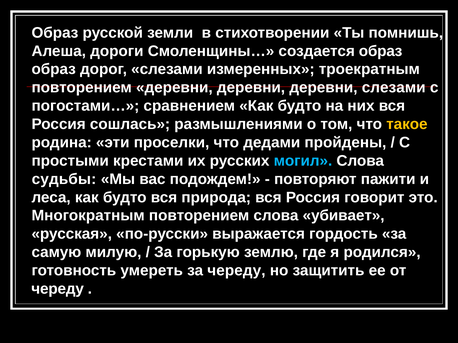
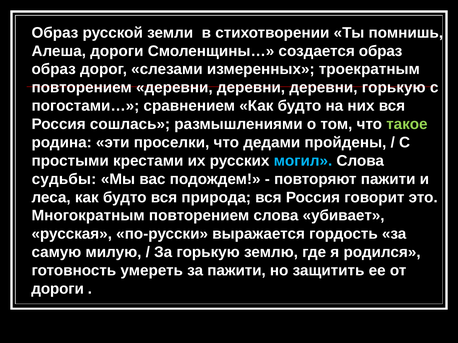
деревни слезами: слезами -> горькую
такое colour: yellow -> light green
за череду: череду -> пажити
череду at (58, 289): череду -> дороги
